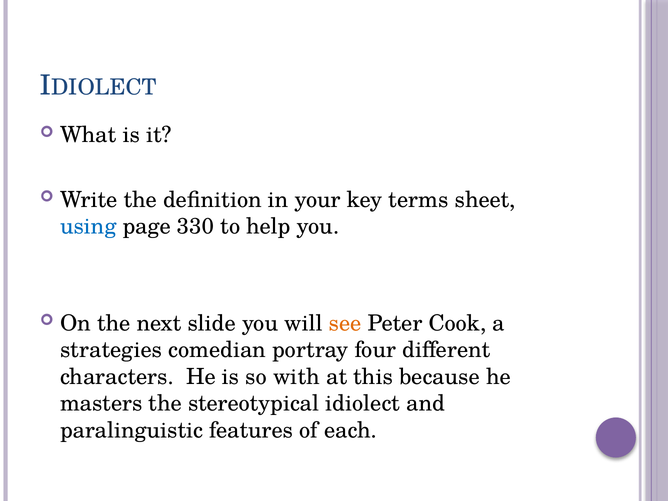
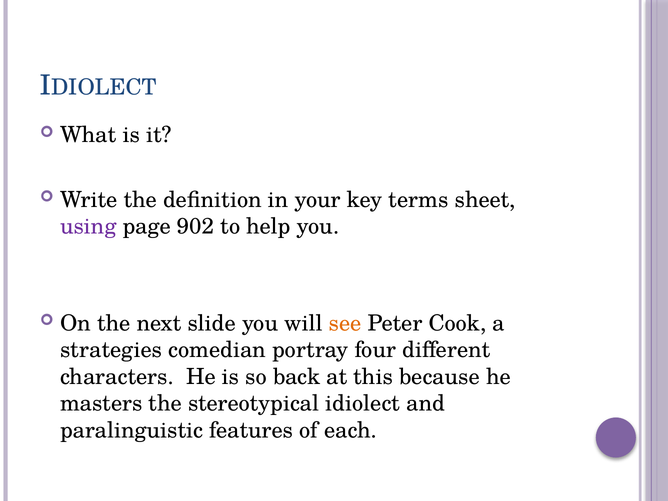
using colour: blue -> purple
330: 330 -> 902
with: with -> back
